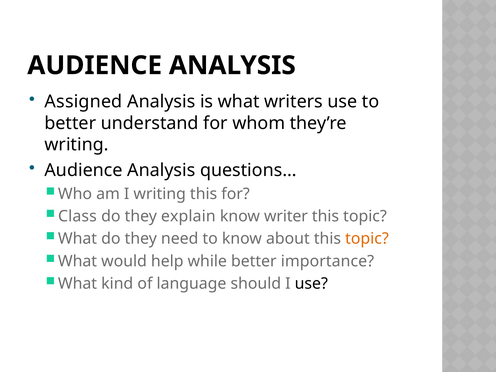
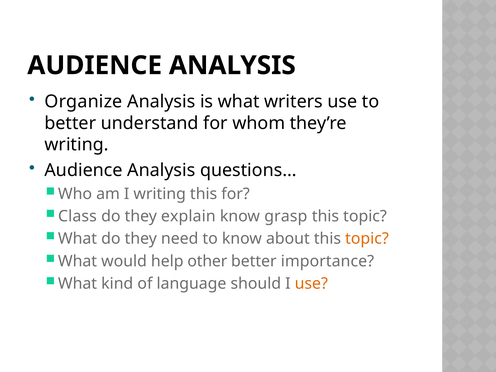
Assigned: Assigned -> Organize
writer: writer -> grasp
while: while -> other
use at (311, 284) colour: black -> orange
